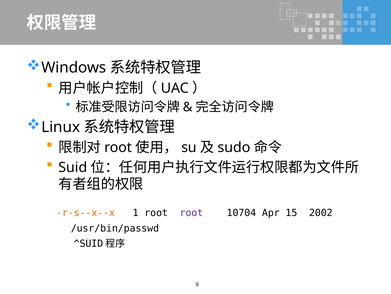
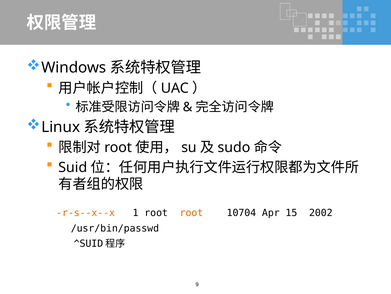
root at (191, 212) colour: purple -> orange
